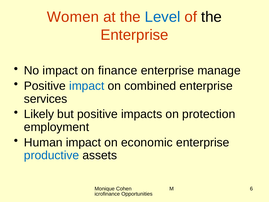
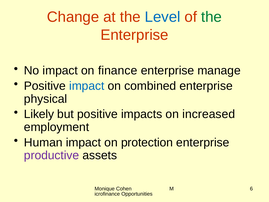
Women: Women -> Change
the at (212, 17) colour: black -> green
services: services -> physical
protection: protection -> increased
economic: economic -> protection
productive colour: blue -> purple
